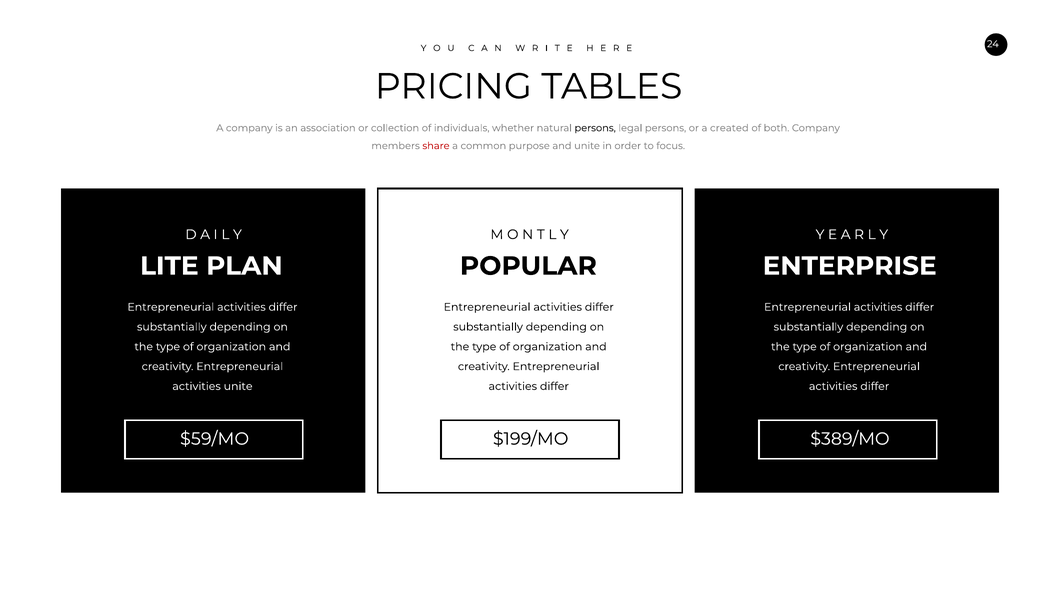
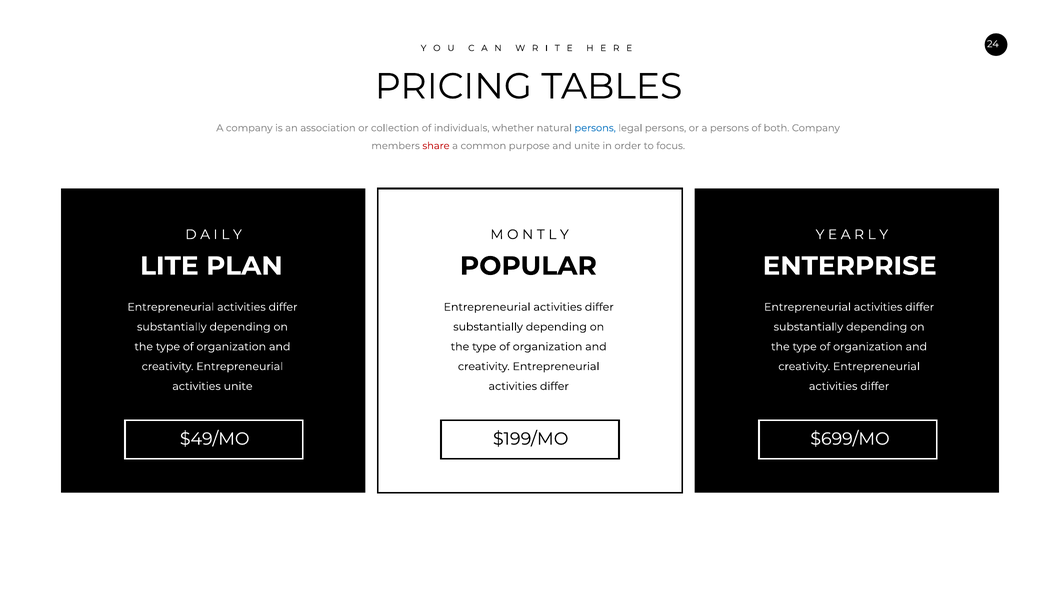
persons at (595, 128) colour: black -> blue
a created: created -> persons
$59/MO: $59/MO -> $49/MO
$389/MO: $389/MO -> $699/MO
